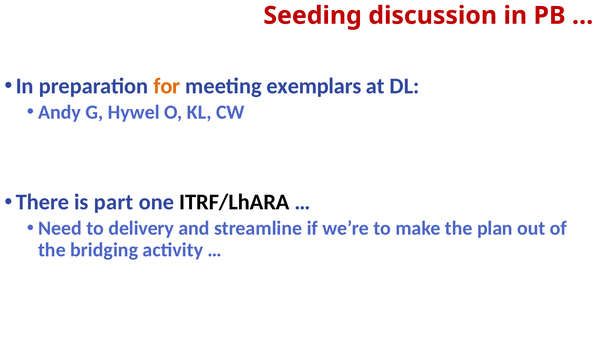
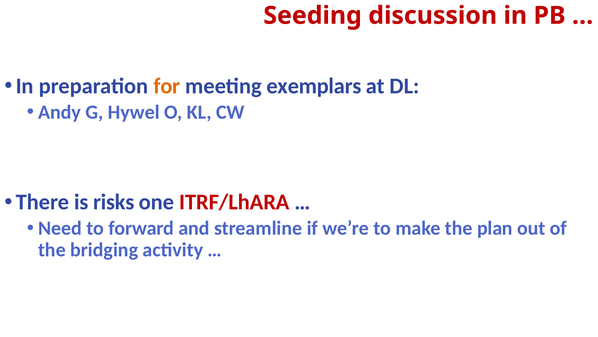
part: part -> risks
ITRF/LhARA colour: black -> red
delivery: delivery -> forward
